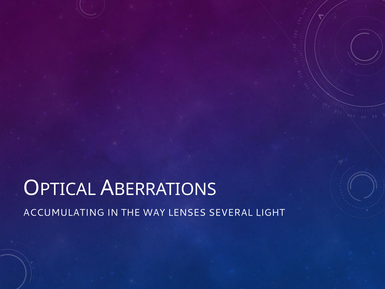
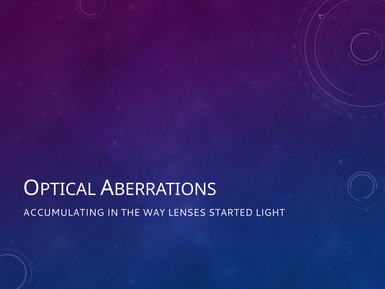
SEVERAL: SEVERAL -> STARTED
